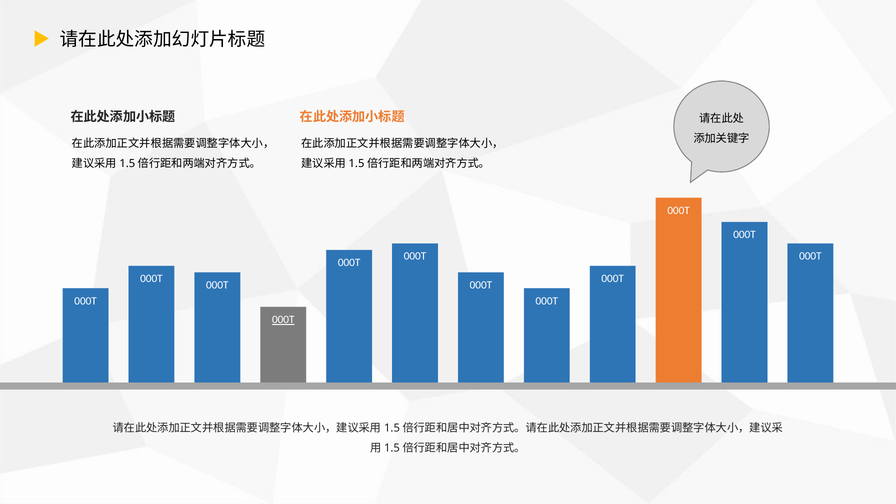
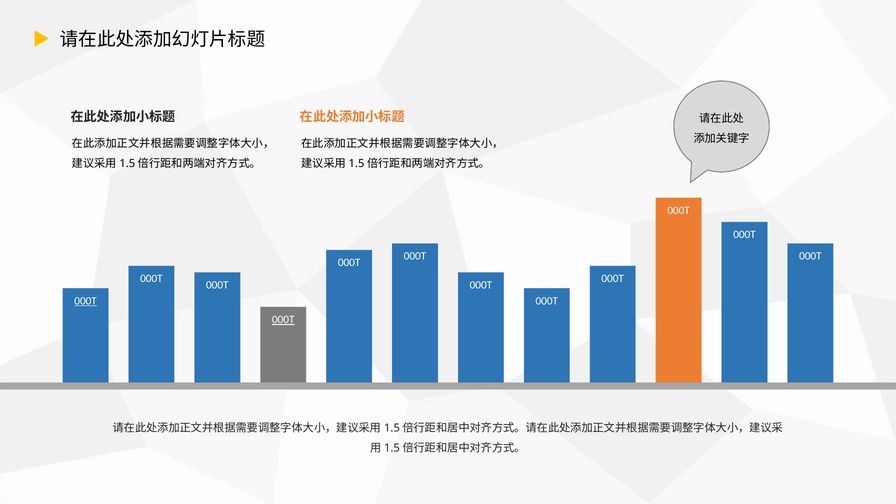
000T at (86, 301) underline: none -> present
